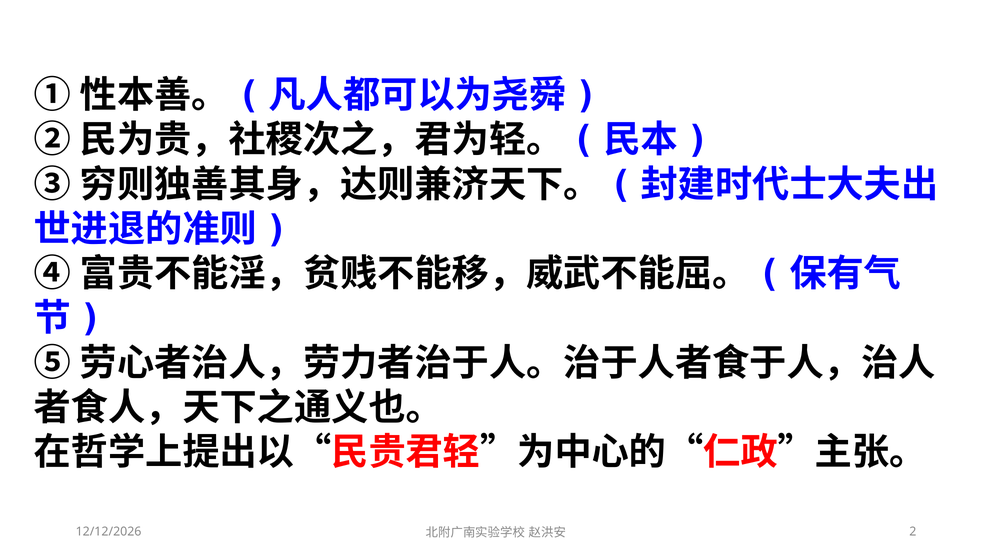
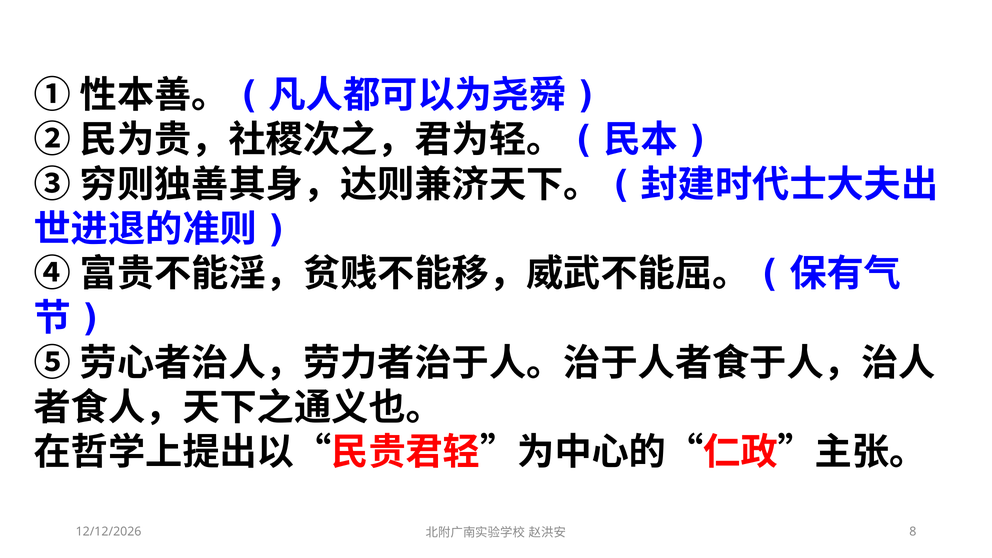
2: 2 -> 8
